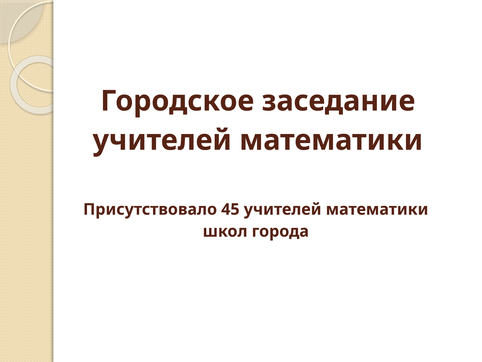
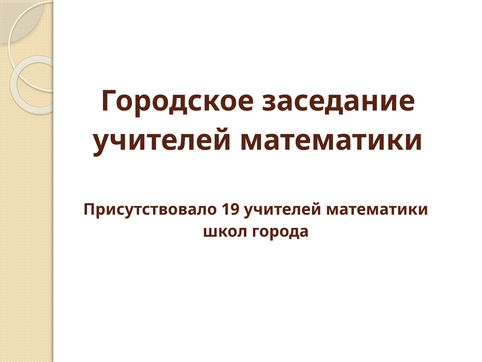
45: 45 -> 19
